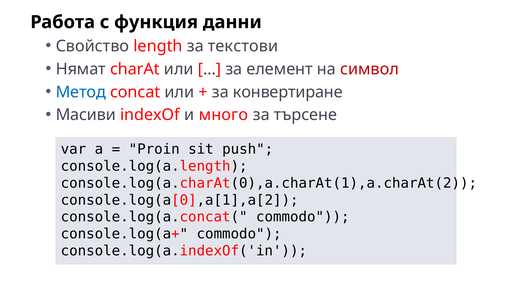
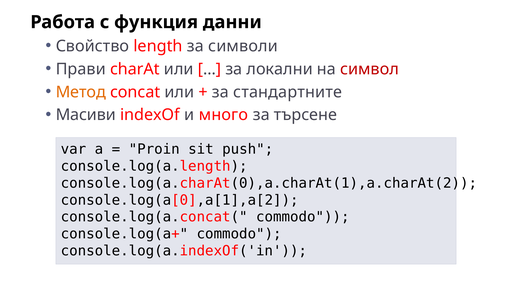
текстови: текстови -> символи
Нямат: Нямат -> Прави
елемент: елемент -> локални
Метод colour: blue -> orange
конвертиране: конвертиране -> стандартните
